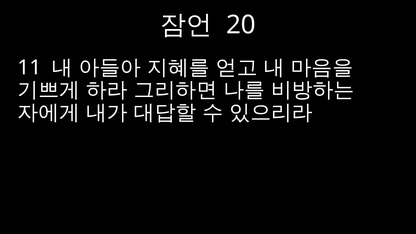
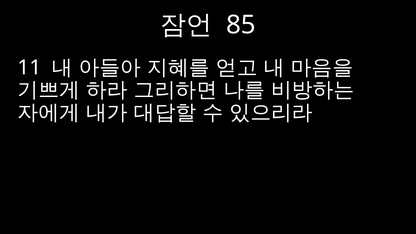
20: 20 -> 85
